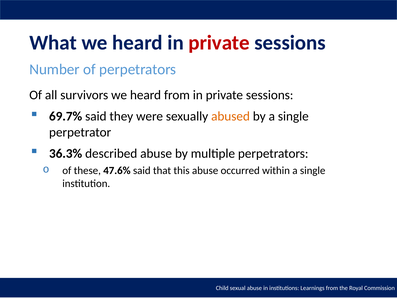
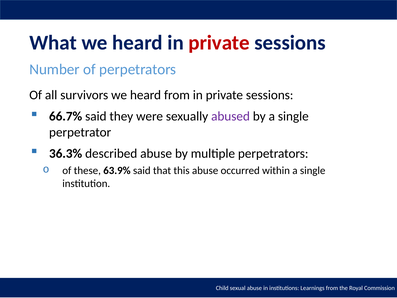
69.7%: 69.7% -> 66.7%
abused colour: orange -> purple
47.6%: 47.6% -> 63.9%
